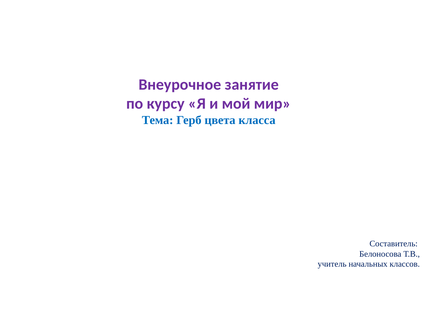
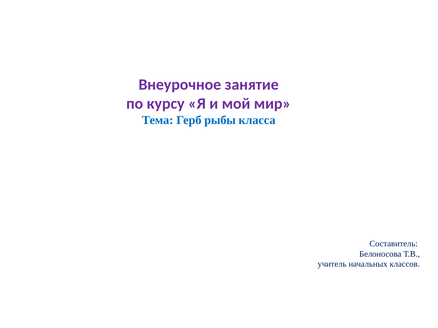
цвета: цвета -> рыбы
